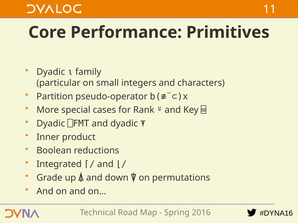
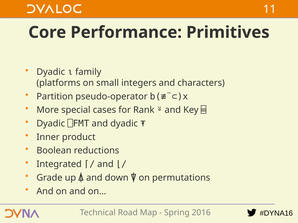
particular: particular -> platforms
